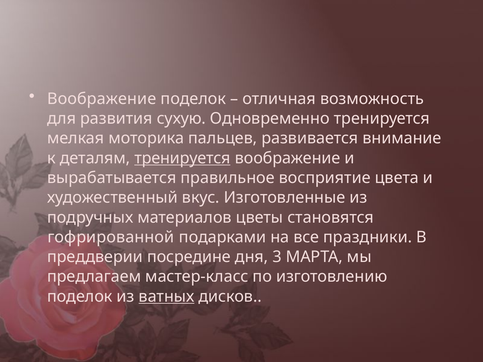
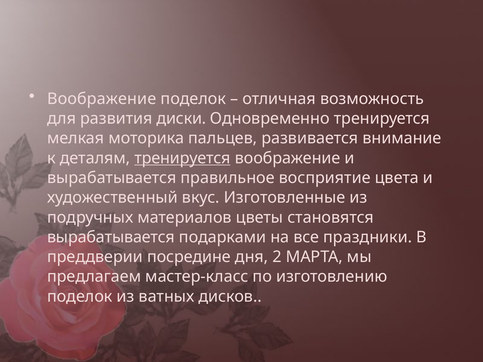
сухую: сухую -> диски
гофрированной at (111, 237): гофрированной -> вырабатывается
3: 3 -> 2
ватных underline: present -> none
